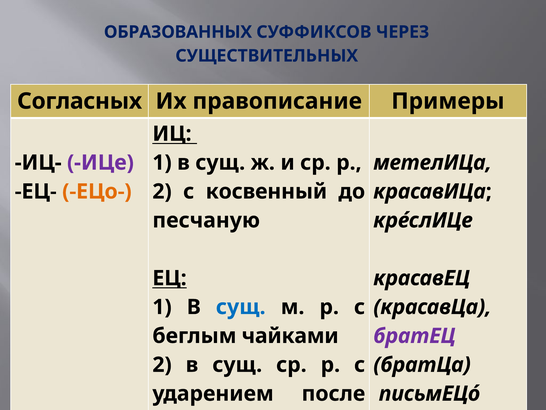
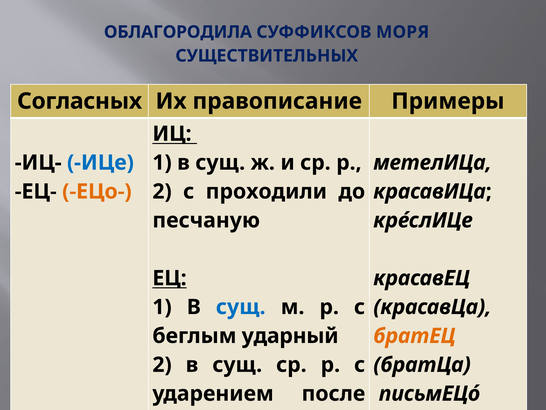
ОБРАЗОВАННЫХ: ОБРАЗОВАННЫХ -> ОБЛАГОРОДИЛА
ЧЕРЕЗ: ЧЕРЕЗ -> МОРЯ
ИЦе colour: purple -> blue
косвенный: косвенный -> проходили
чайками: чайками -> ударный
братЕЦ colour: purple -> orange
